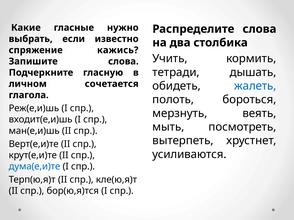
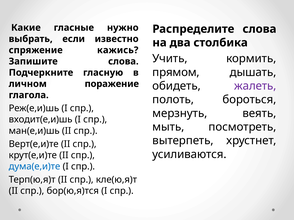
тетради: тетради -> прямом
сочетается: сочетается -> поражение
жалеть colour: blue -> purple
